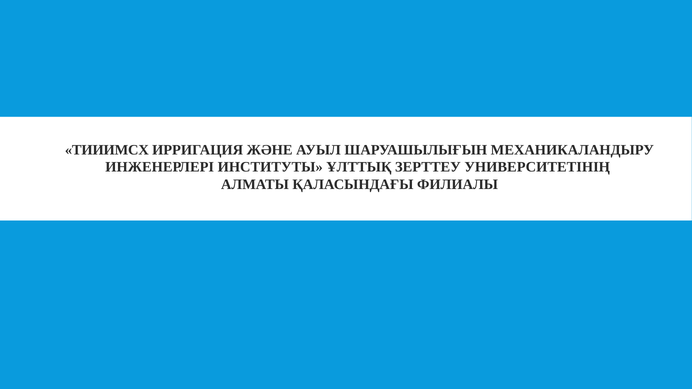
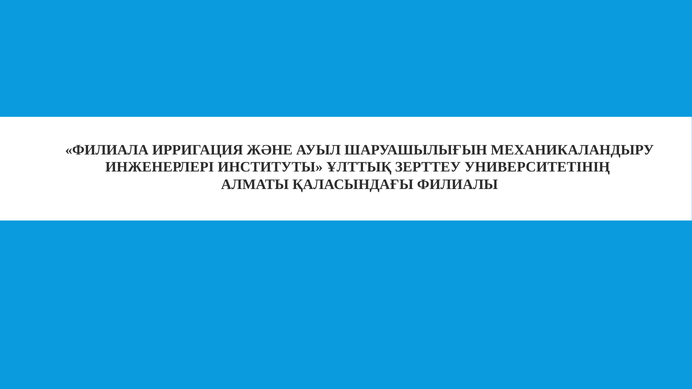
ТИИИМСХ: ТИИИМСХ -> ФИЛИАЛА
